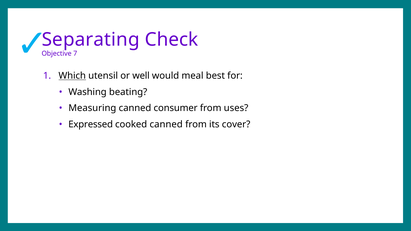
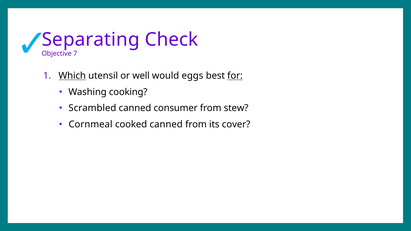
meal: meal -> eggs
for underline: none -> present
beating: beating -> cooking
Measuring: Measuring -> Scrambled
uses: uses -> stew
Expressed: Expressed -> Cornmeal
